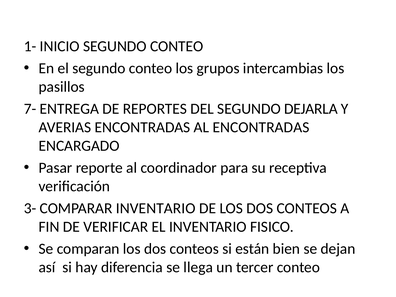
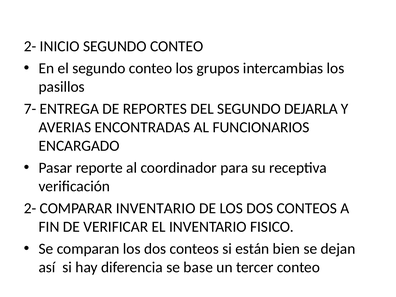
1- at (30, 46): 1- -> 2-
AL ENCONTRADAS: ENCONTRADAS -> FUNCIONARIOS
3- at (30, 208): 3- -> 2-
llega: llega -> base
